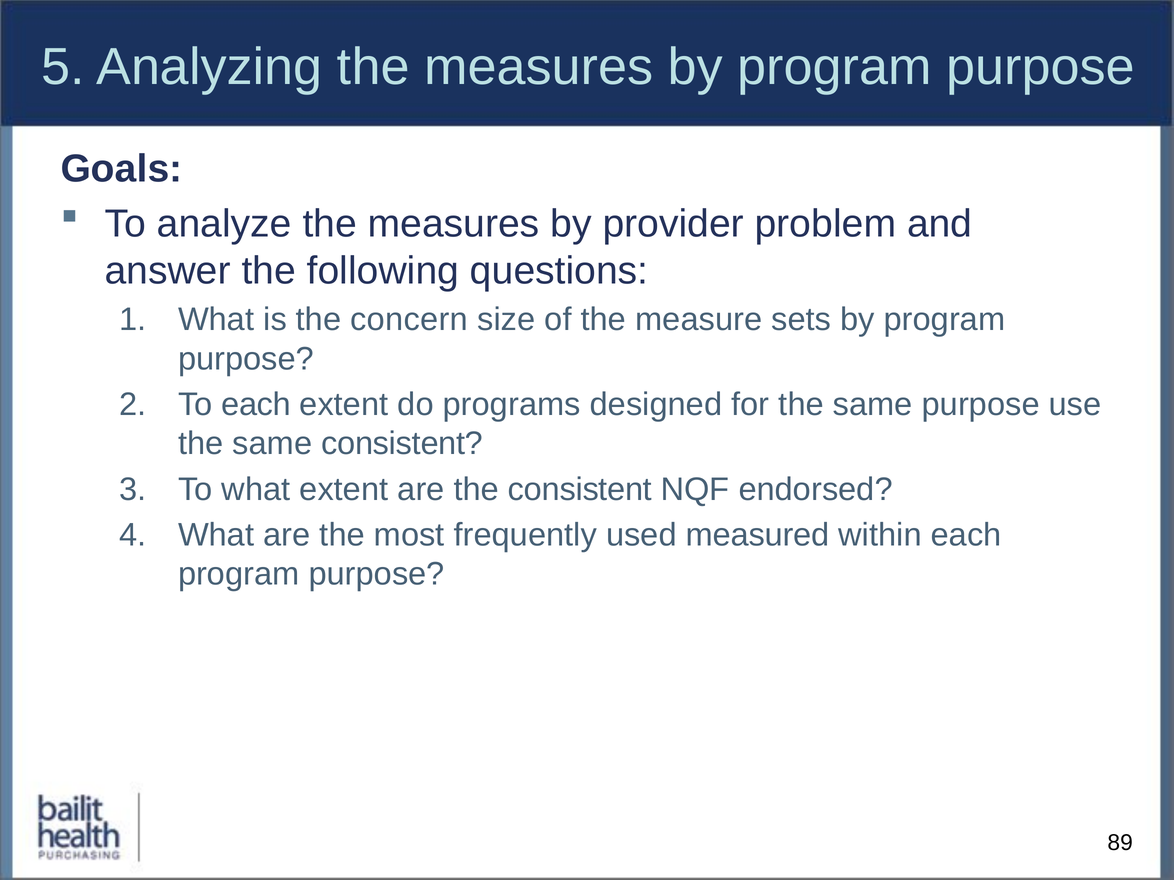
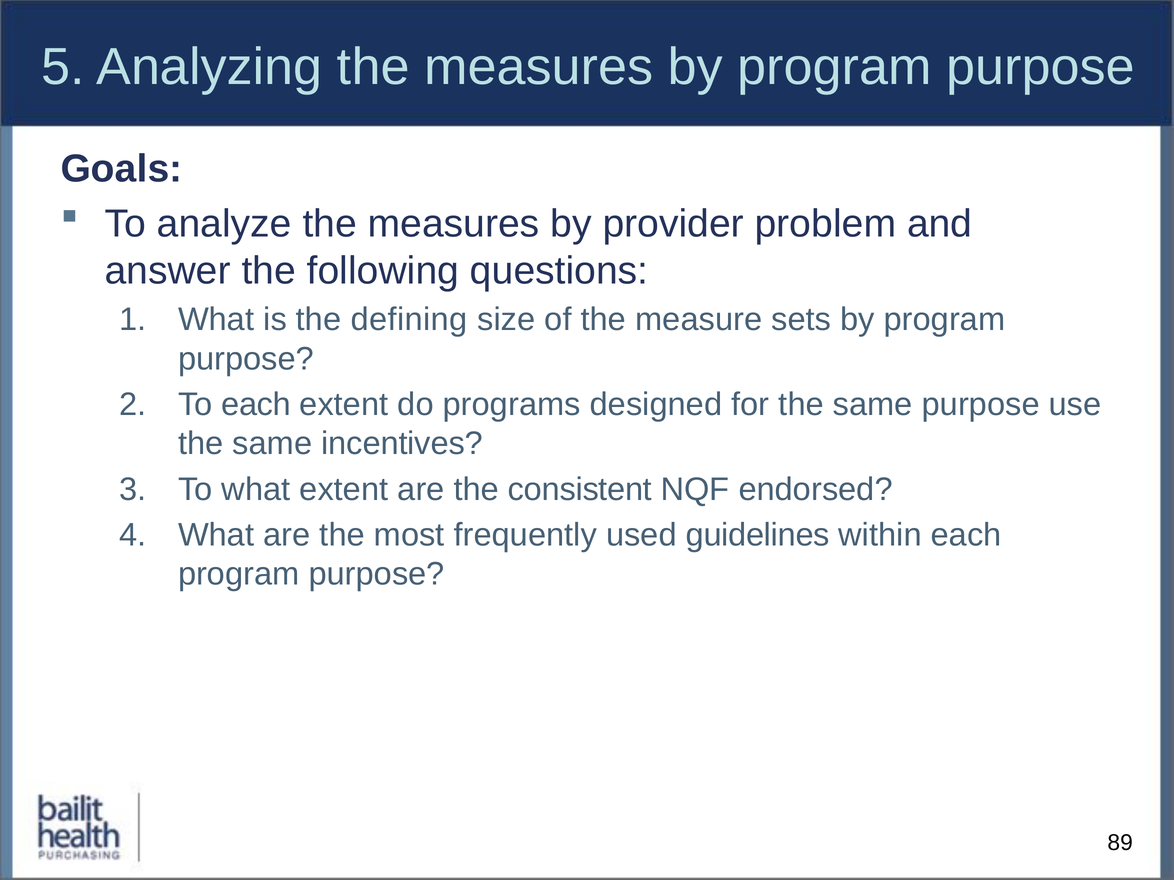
concern: concern -> defining
same consistent: consistent -> incentives
measured: measured -> guidelines
